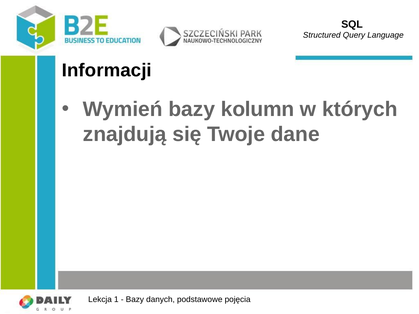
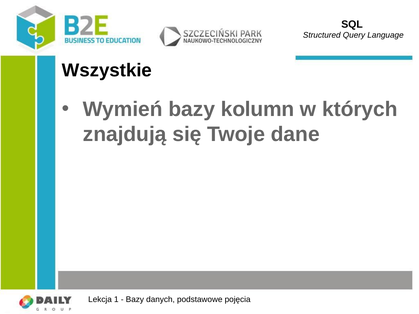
Informacji: Informacji -> Wszystkie
